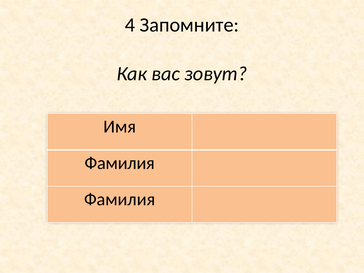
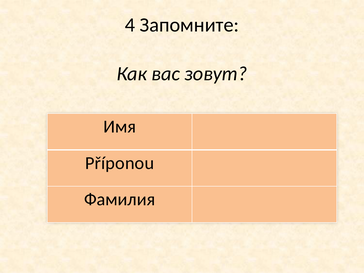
Фамилия at (120, 163): Фамилия -> Příponou
